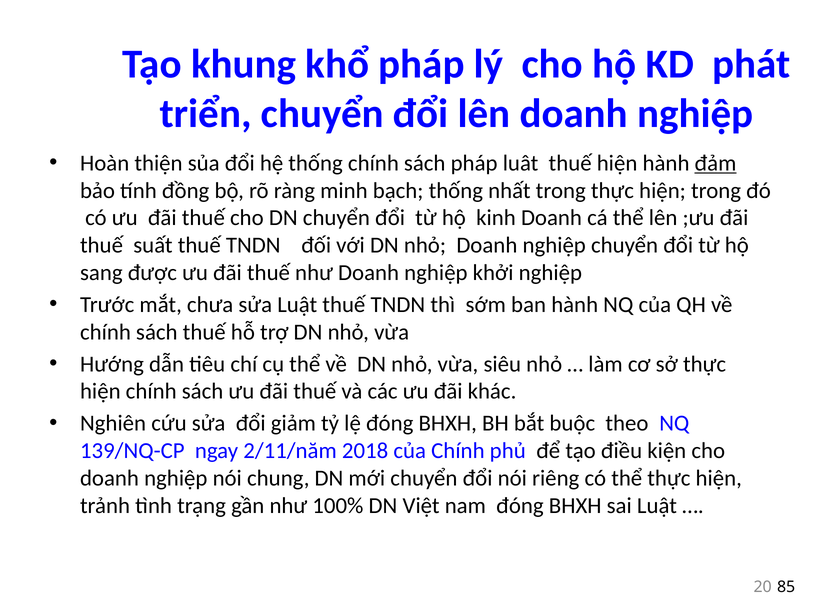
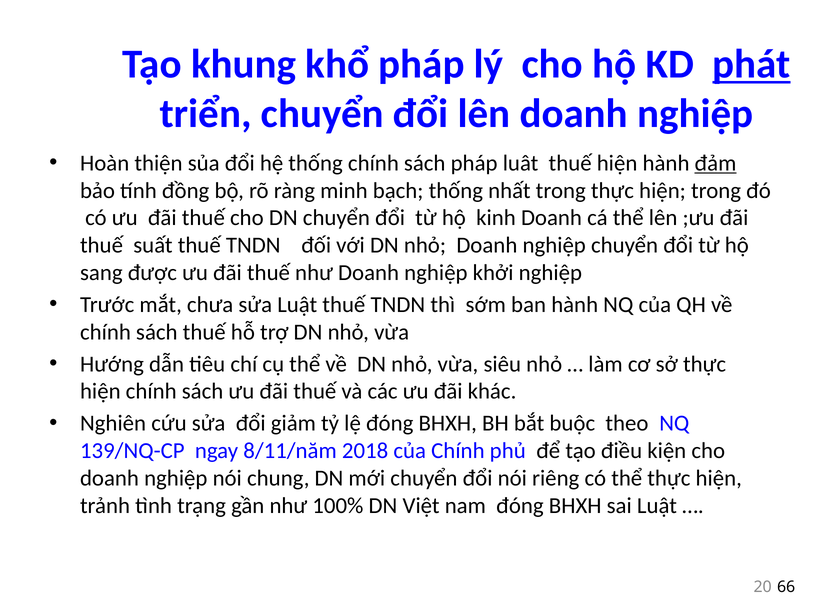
phát underline: none -> present
2/11/năm: 2/11/năm -> 8/11/năm
85: 85 -> 66
